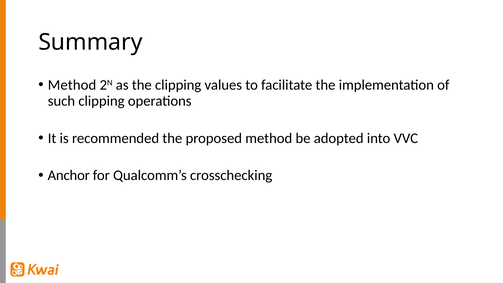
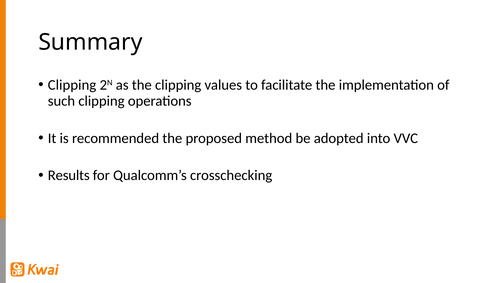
Method at (72, 85): Method -> Clipping
Anchor: Anchor -> Results
